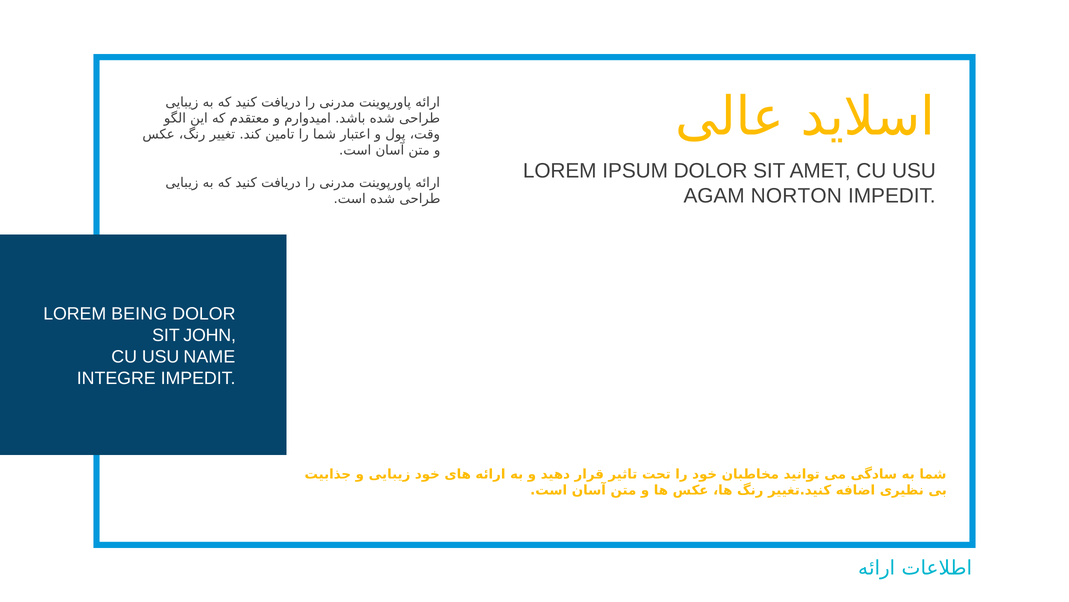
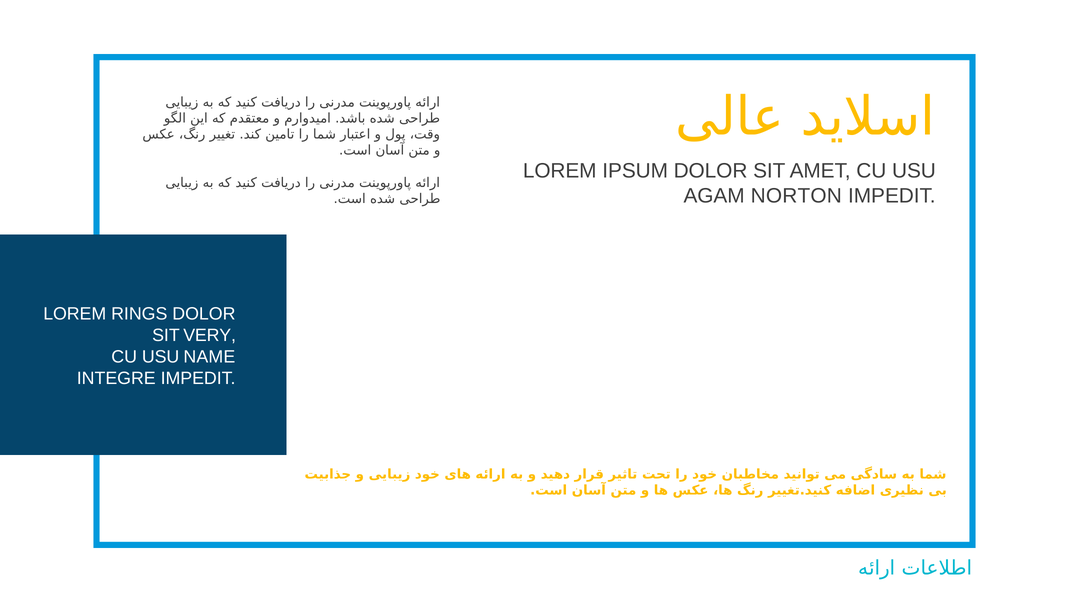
BEING: BEING -> RINGS
JOHN: JOHN -> VERY
